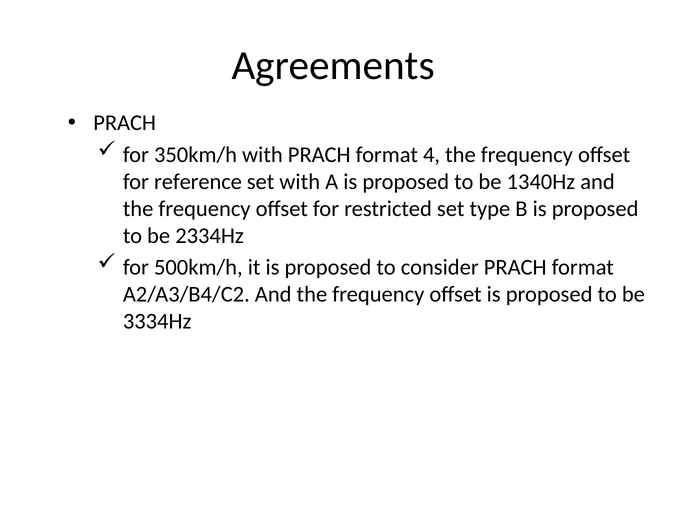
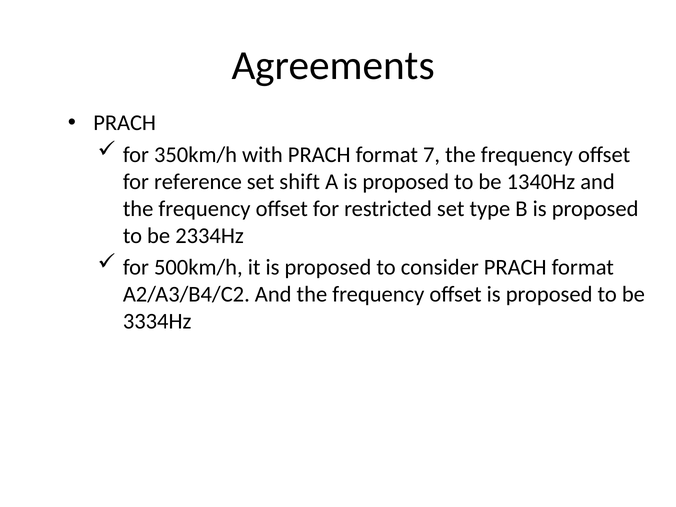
4: 4 -> 7
set with: with -> shift
